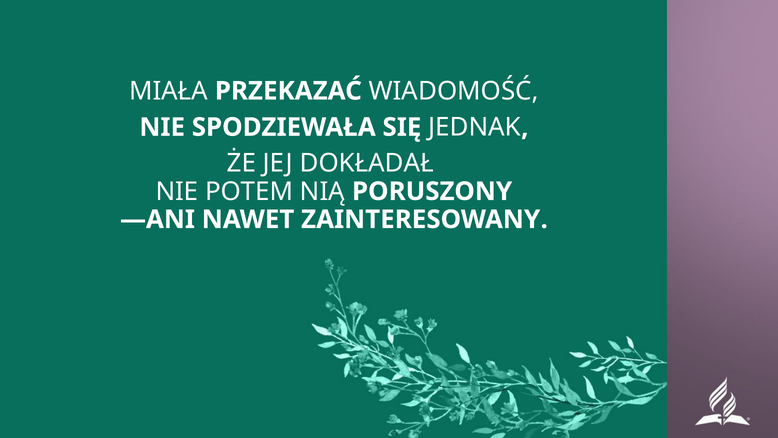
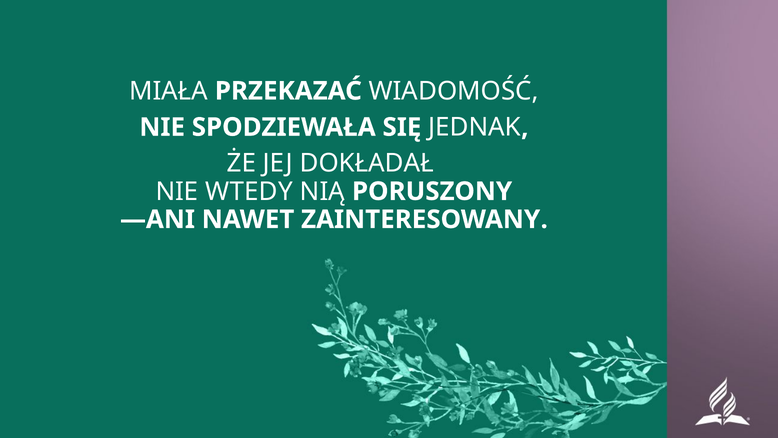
POTEM: POTEM -> WTEDY
